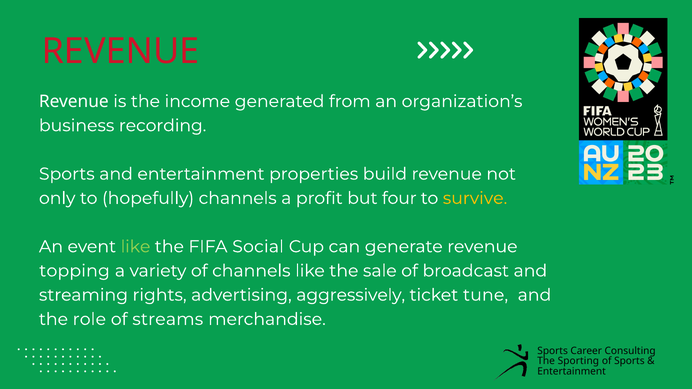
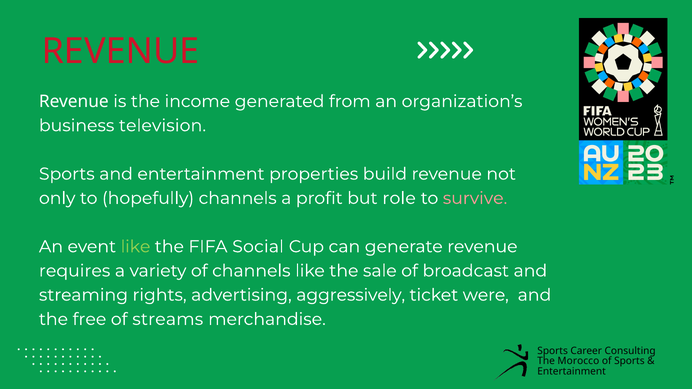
recording: recording -> television
four: four -> role
survive colour: yellow -> pink
topping: topping -> requires
tune: tune -> were
role: role -> free
Sporting: Sporting -> Morocco
